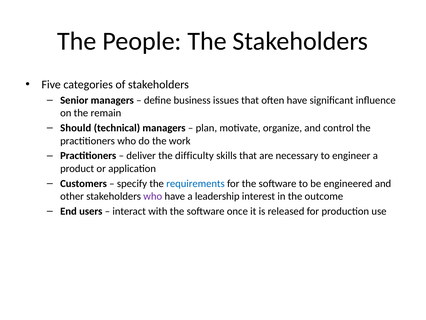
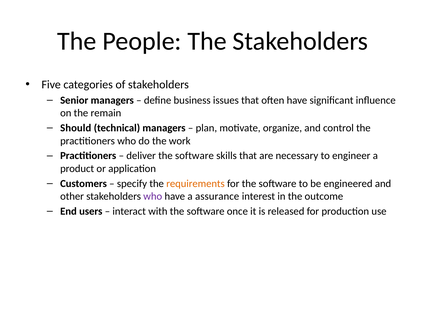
deliver the difficulty: difficulty -> software
requirements colour: blue -> orange
leadership: leadership -> assurance
